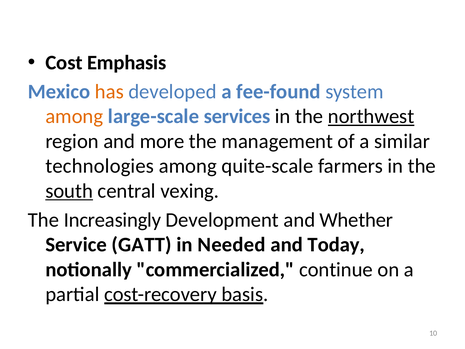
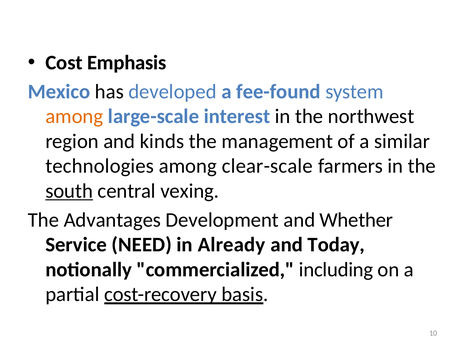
has colour: orange -> black
services: services -> interest
northwest underline: present -> none
more: more -> kinds
quite-scale: quite-scale -> clear-scale
Increasingly: Increasingly -> Advantages
GATT: GATT -> NEED
Needed: Needed -> Already
continue: continue -> including
